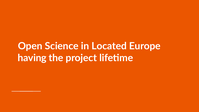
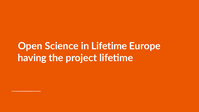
in Located: Located -> Lifetime
